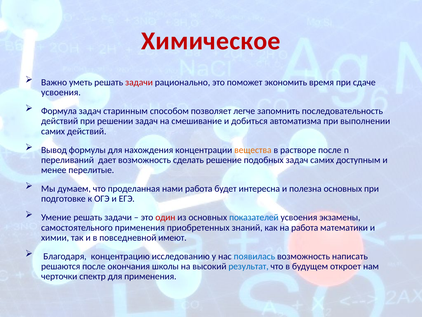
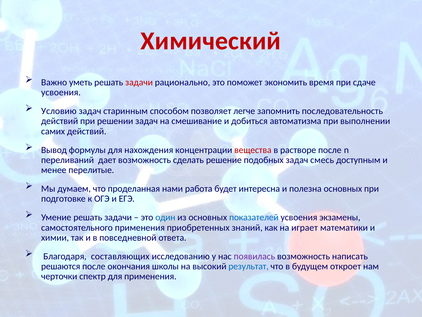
Химическое: Химическое -> Химический
Формула: Формула -> Условию
вещества colour: orange -> red
задач самих: самих -> смесь
один colour: red -> blue
на работа: работа -> играет
имеют: имеют -> ответа
концентрацию: концентрацию -> составляющих
появилась colour: blue -> purple
